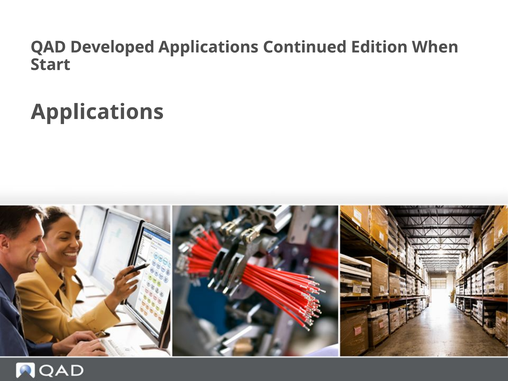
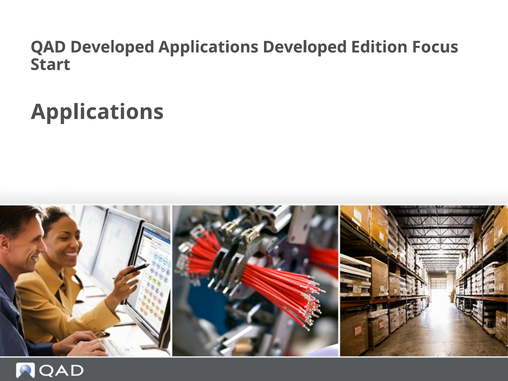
Applications Continued: Continued -> Developed
When: When -> Focus
